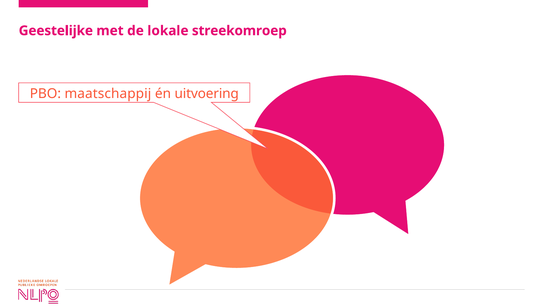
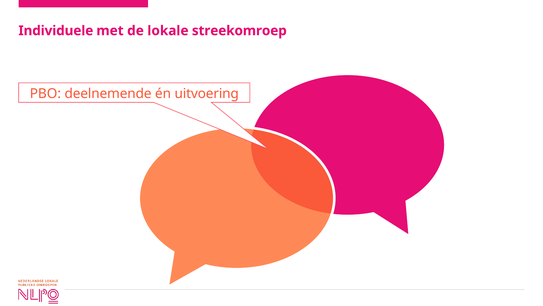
Geestelijke: Geestelijke -> Individuele
maatschappij: maatschappij -> deelnemende
